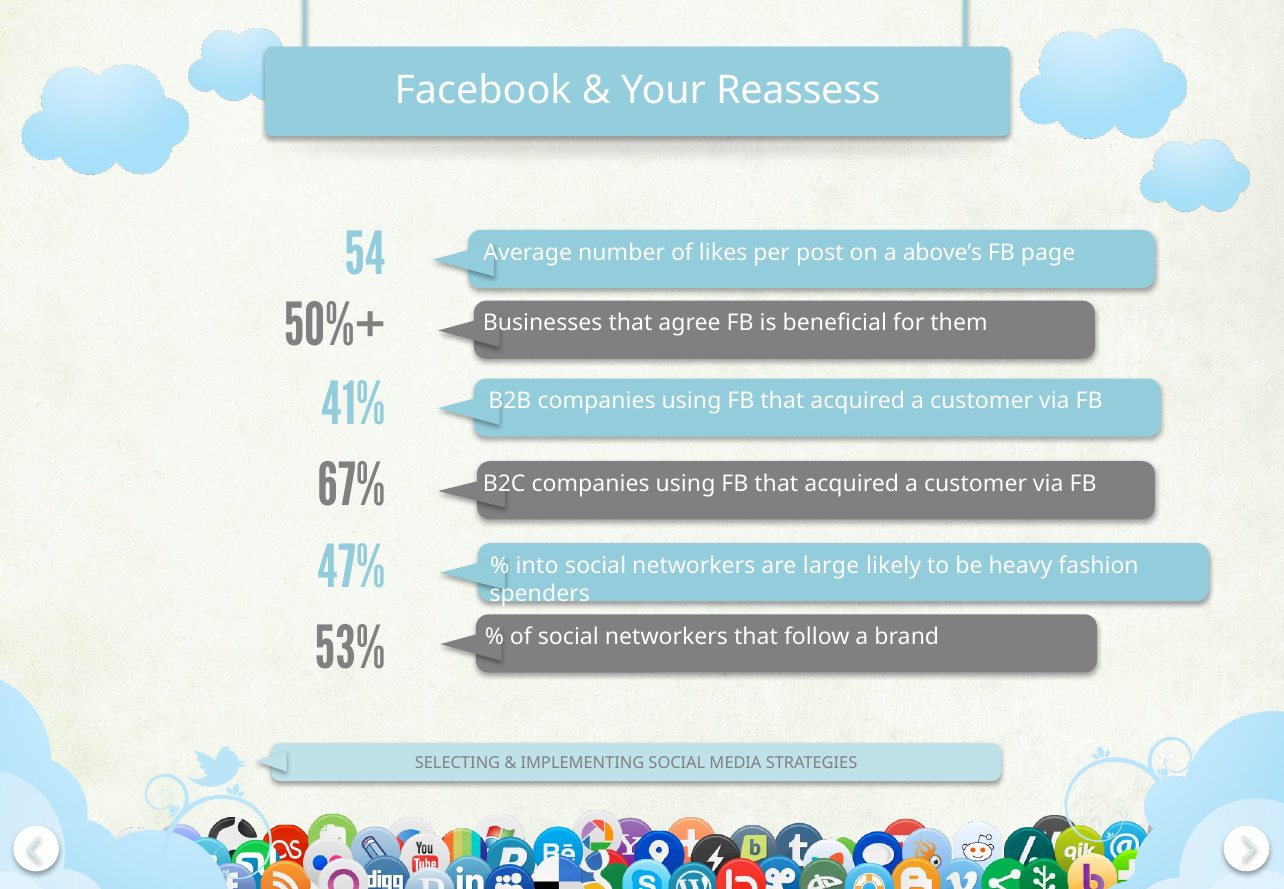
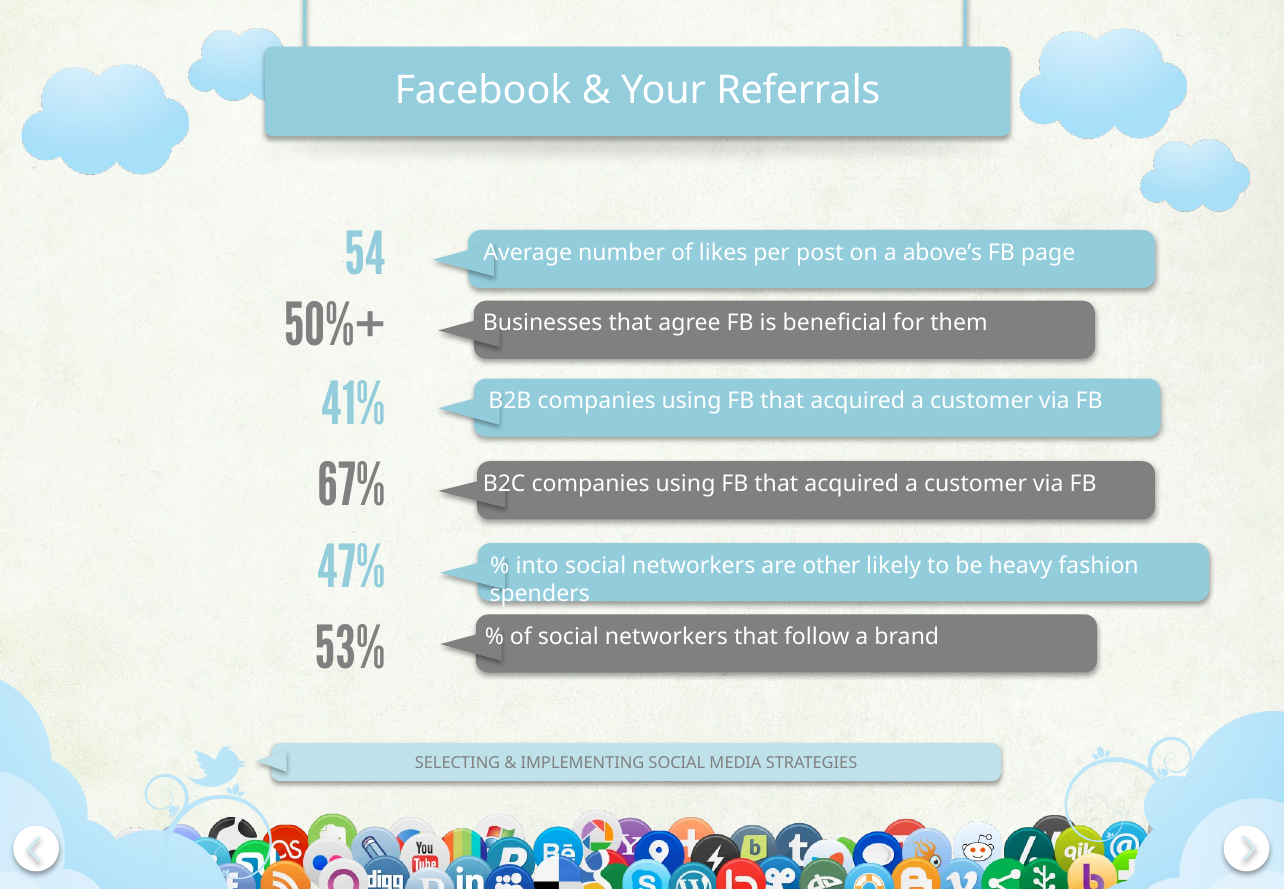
Reassess: Reassess -> Referrals
large: large -> other
